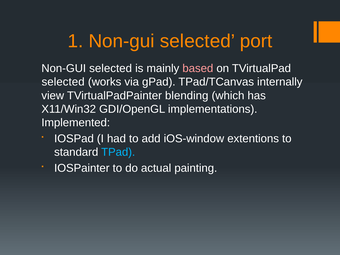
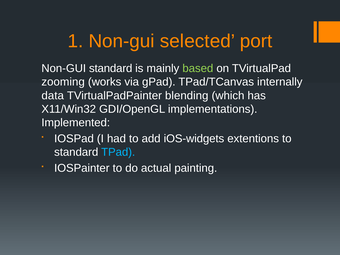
selected at (111, 68): selected -> standard
based colour: pink -> light green
selected at (63, 82): selected -> zooming
view: view -> data
iOS-window: iOS-window -> iOS-widgets
